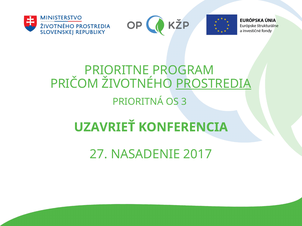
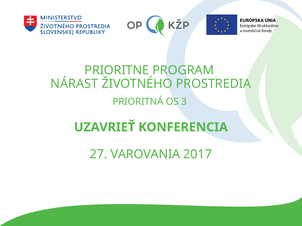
PRIČOM: PRIČOM -> NÁRAST
PROSTREDIA underline: present -> none
NASADENIE: NASADENIE -> VAROVANIA
